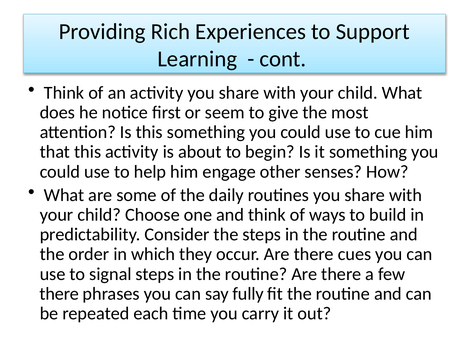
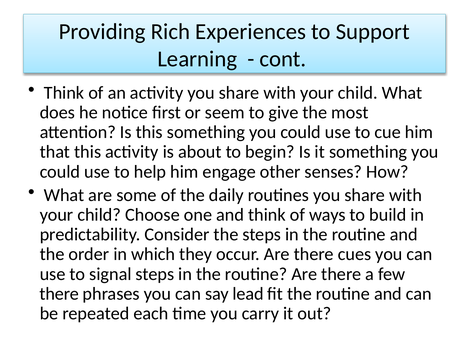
fully: fully -> lead
